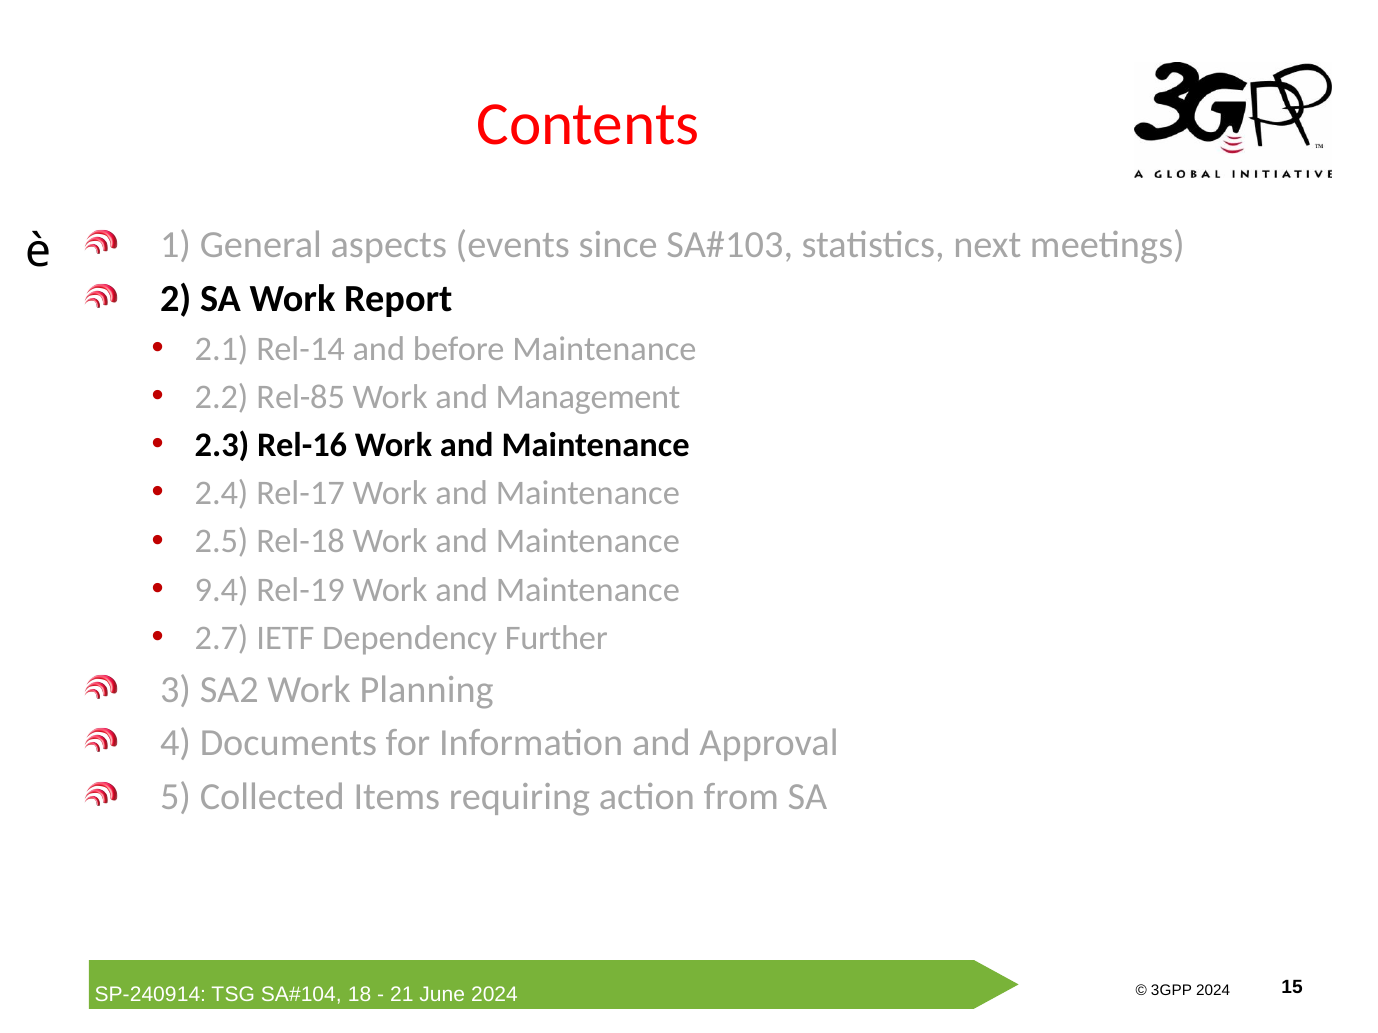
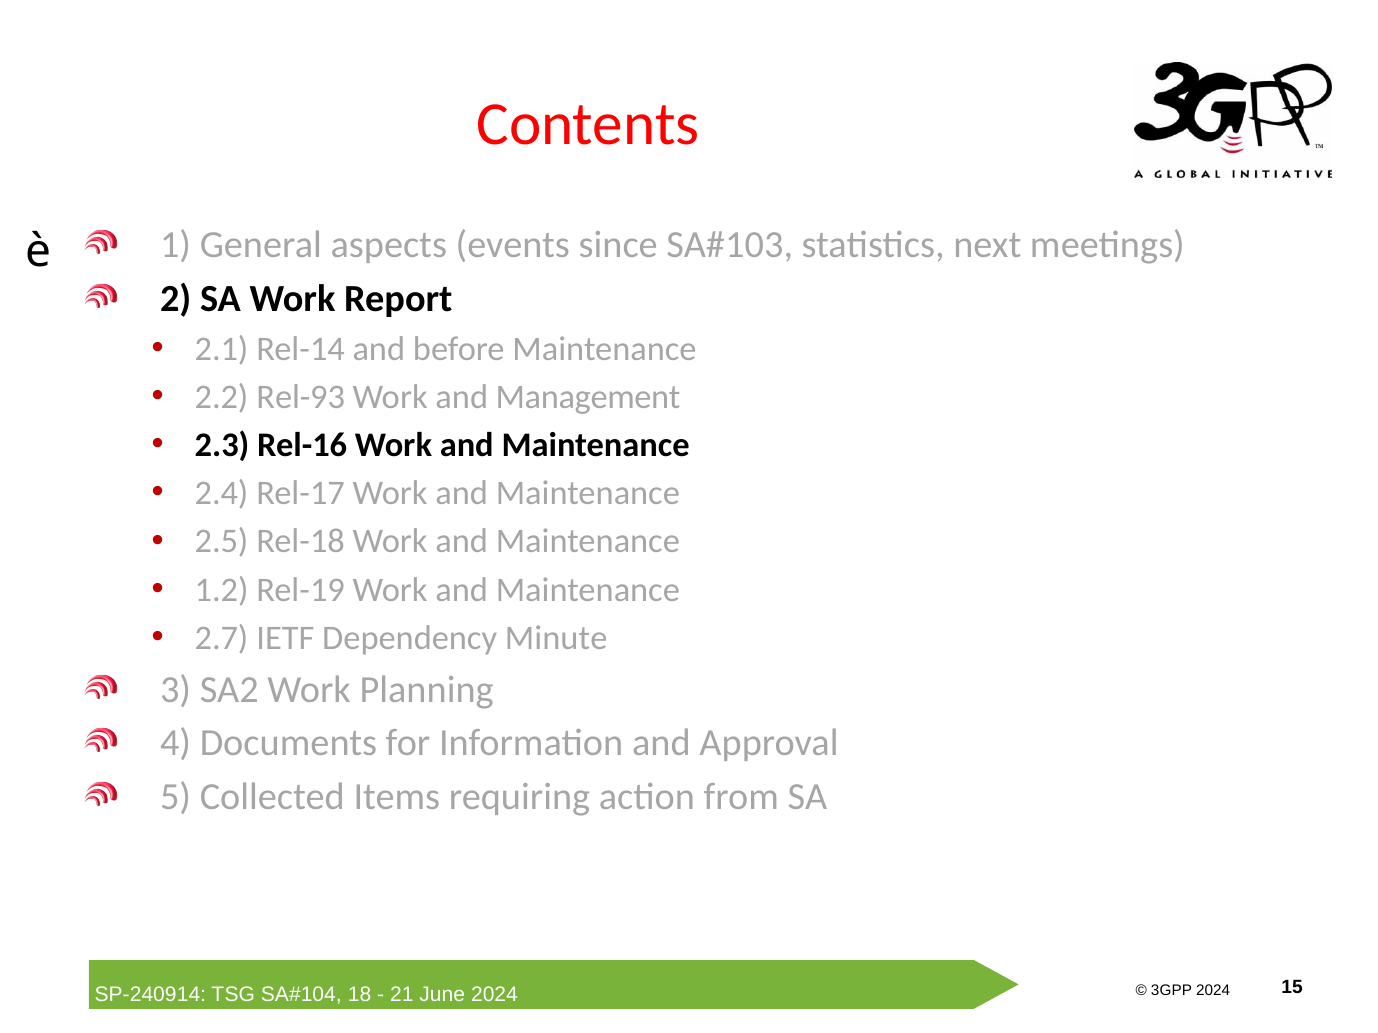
Rel-85: Rel-85 -> Rel-93
9.4: 9.4 -> 1.2
Further: Further -> Minute
